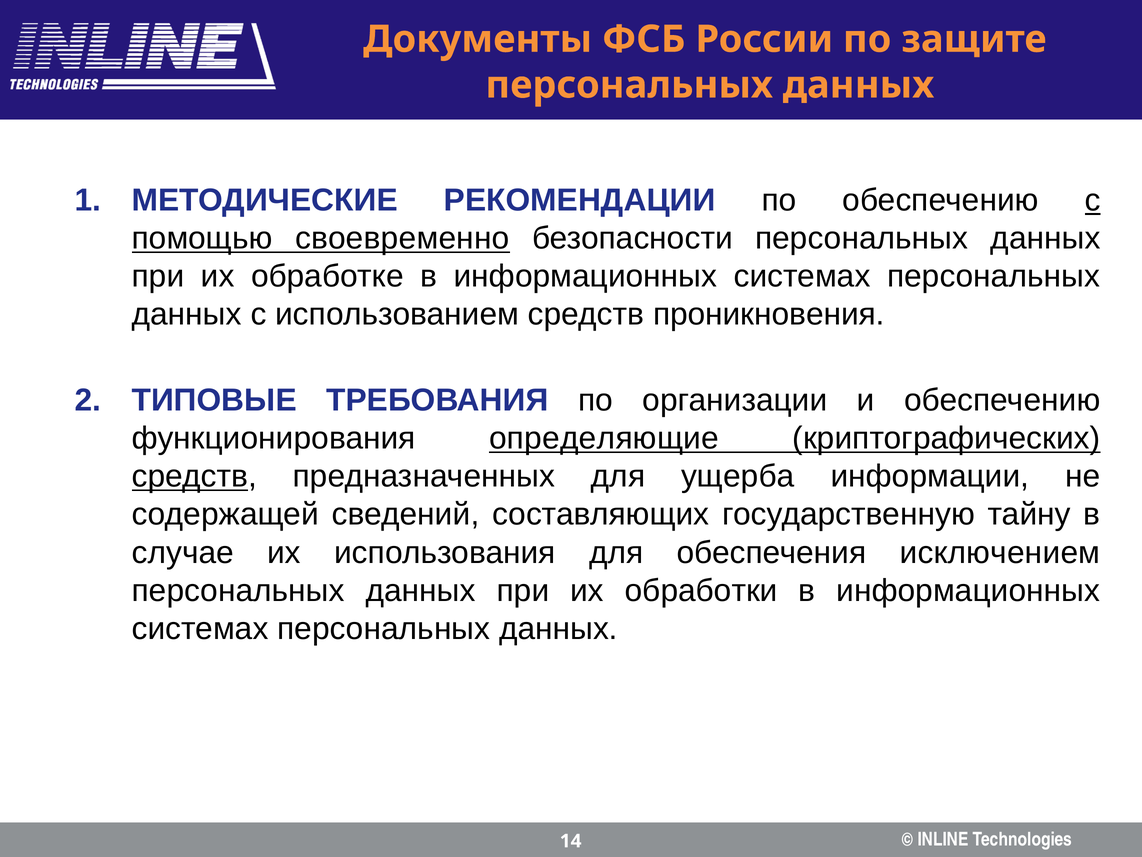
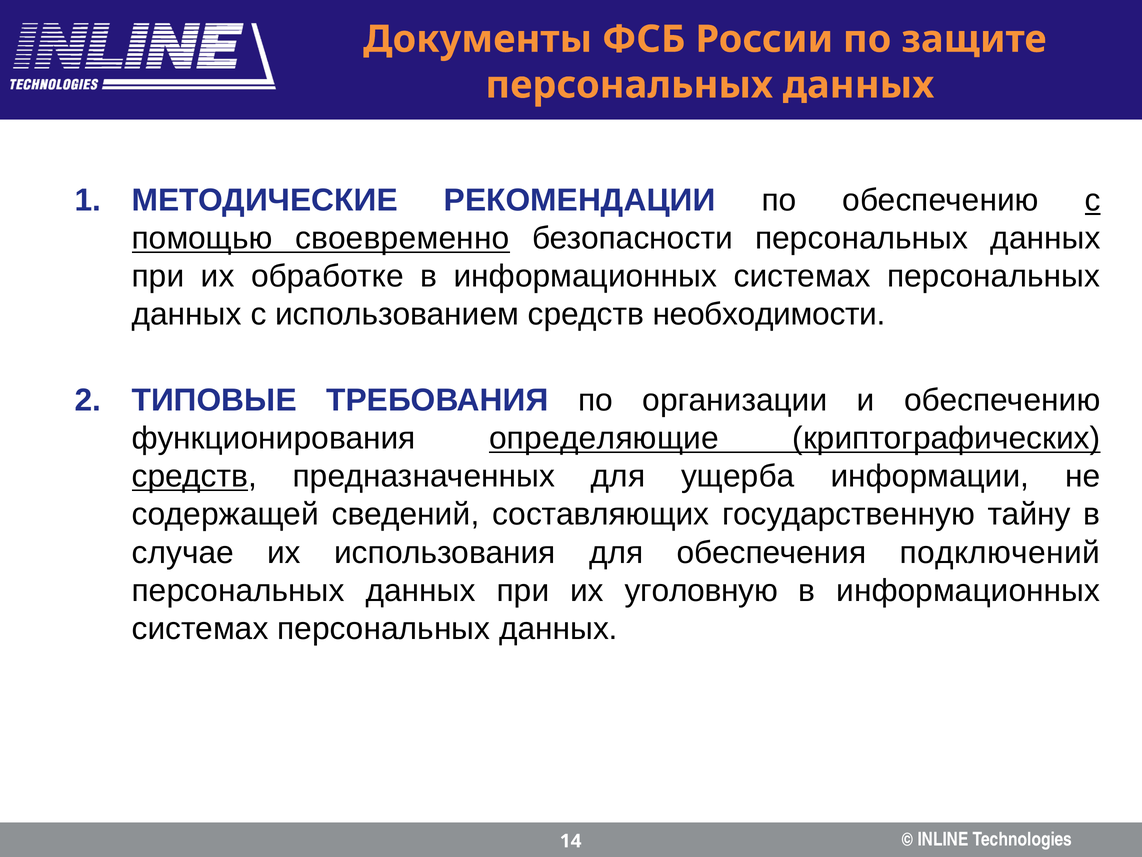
проникновения: проникновения -> необходимости
исключением: исключением -> подключений
обработки: обработки -> уголовную
